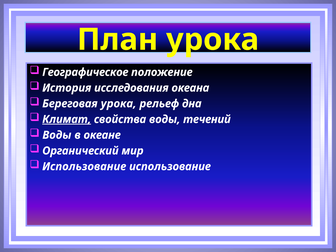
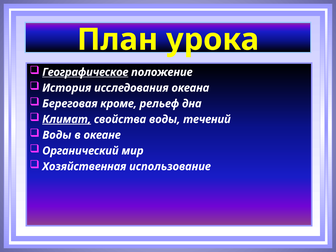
Географическое underline: none -> present
Береговая урока: урока -> кроме
Использование at (84, 166): Использование -> Хозяйственная
